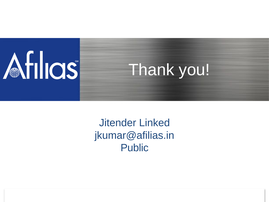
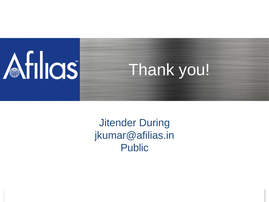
Linked: Linked -> During
